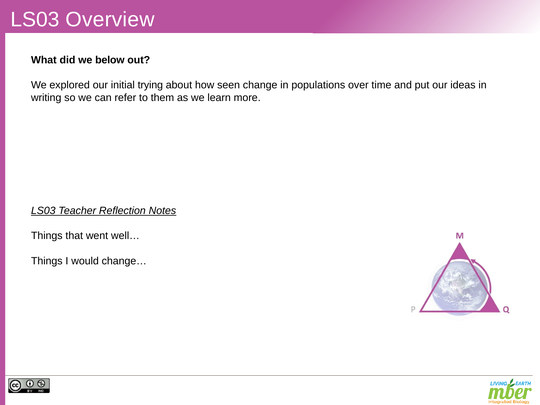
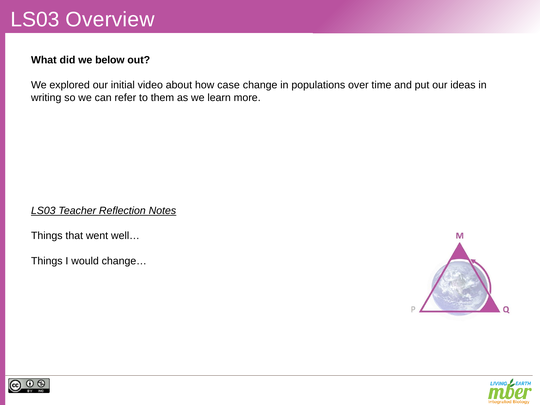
trying: trying -> video
seen: seen -> case
